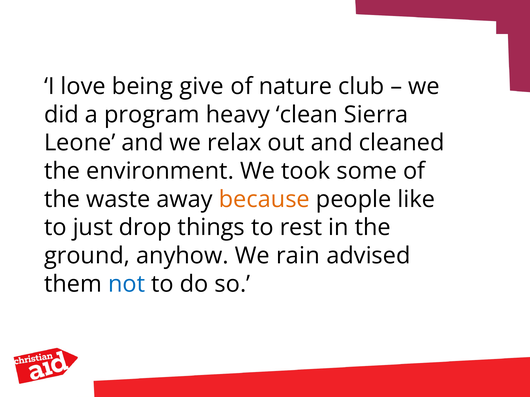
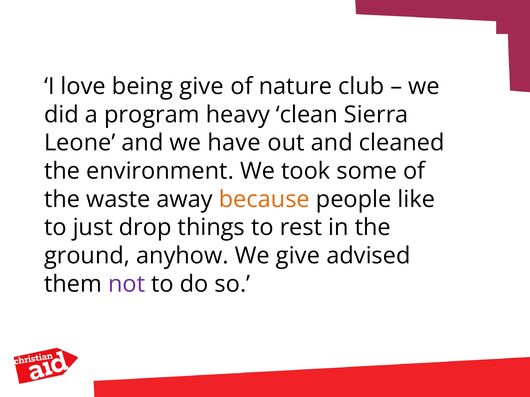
relax: relax -> have
We rain: rain -> give
not colour: blue -> purple
